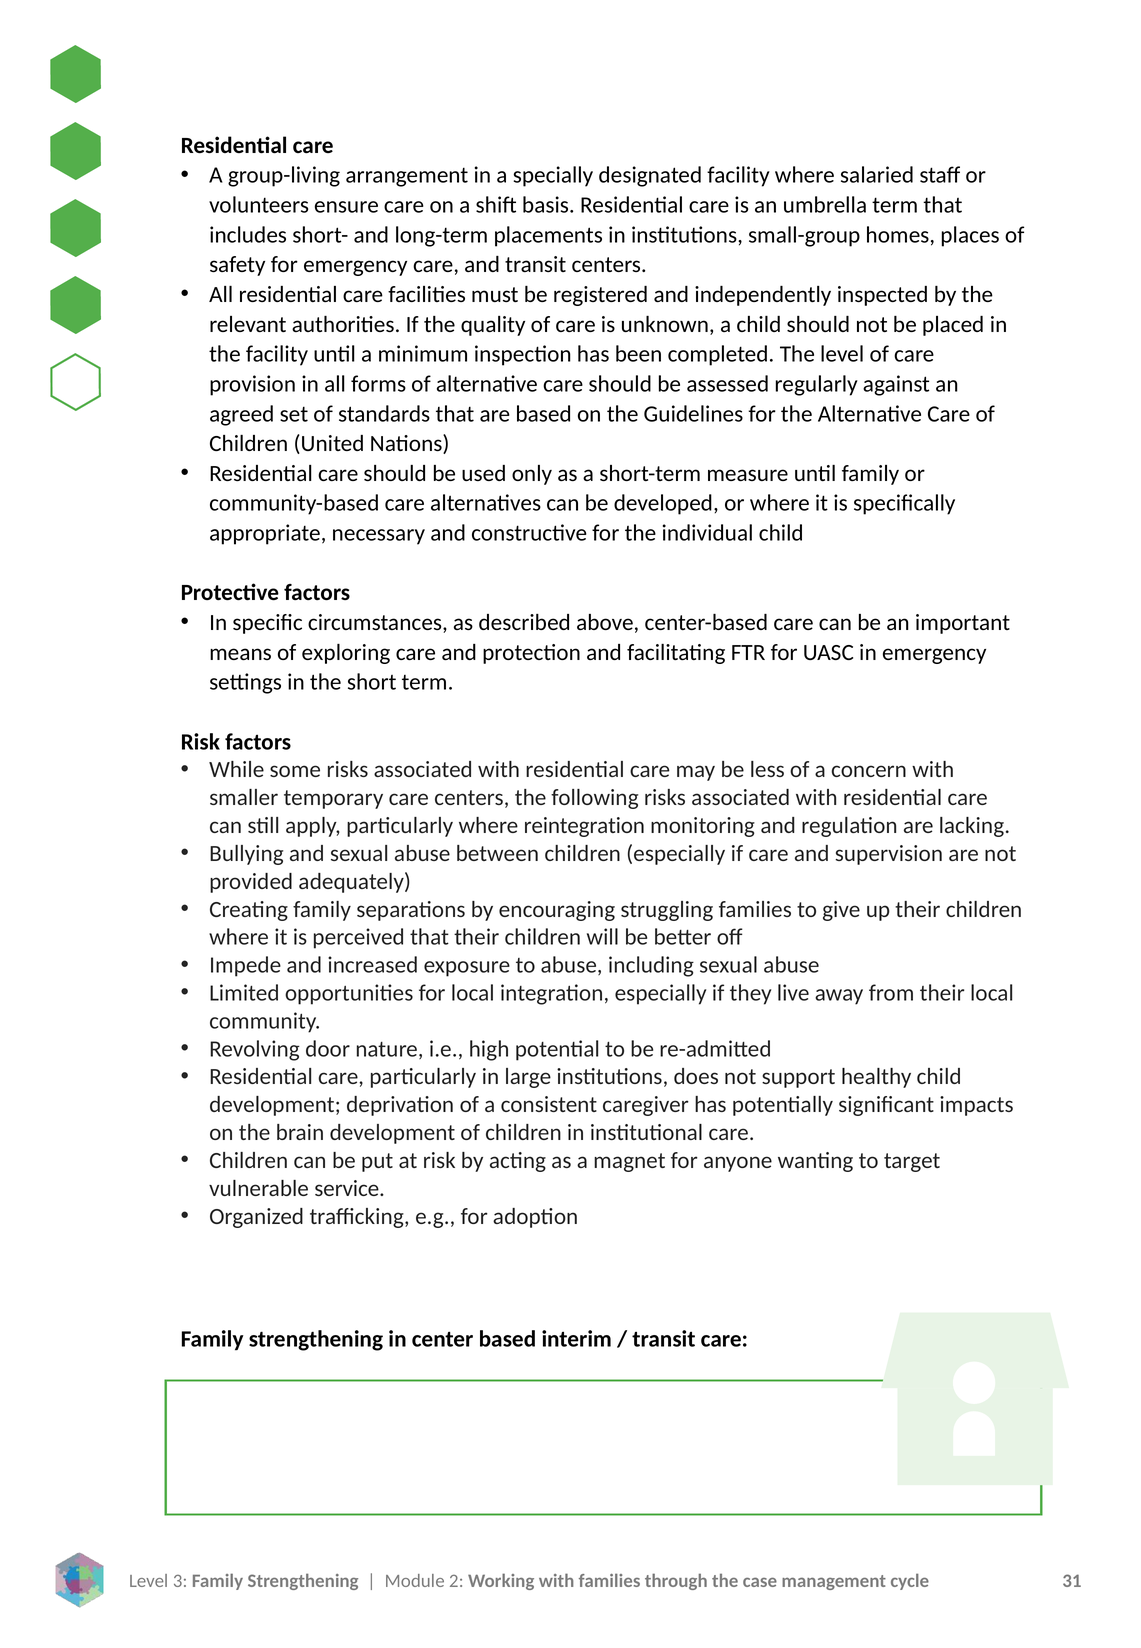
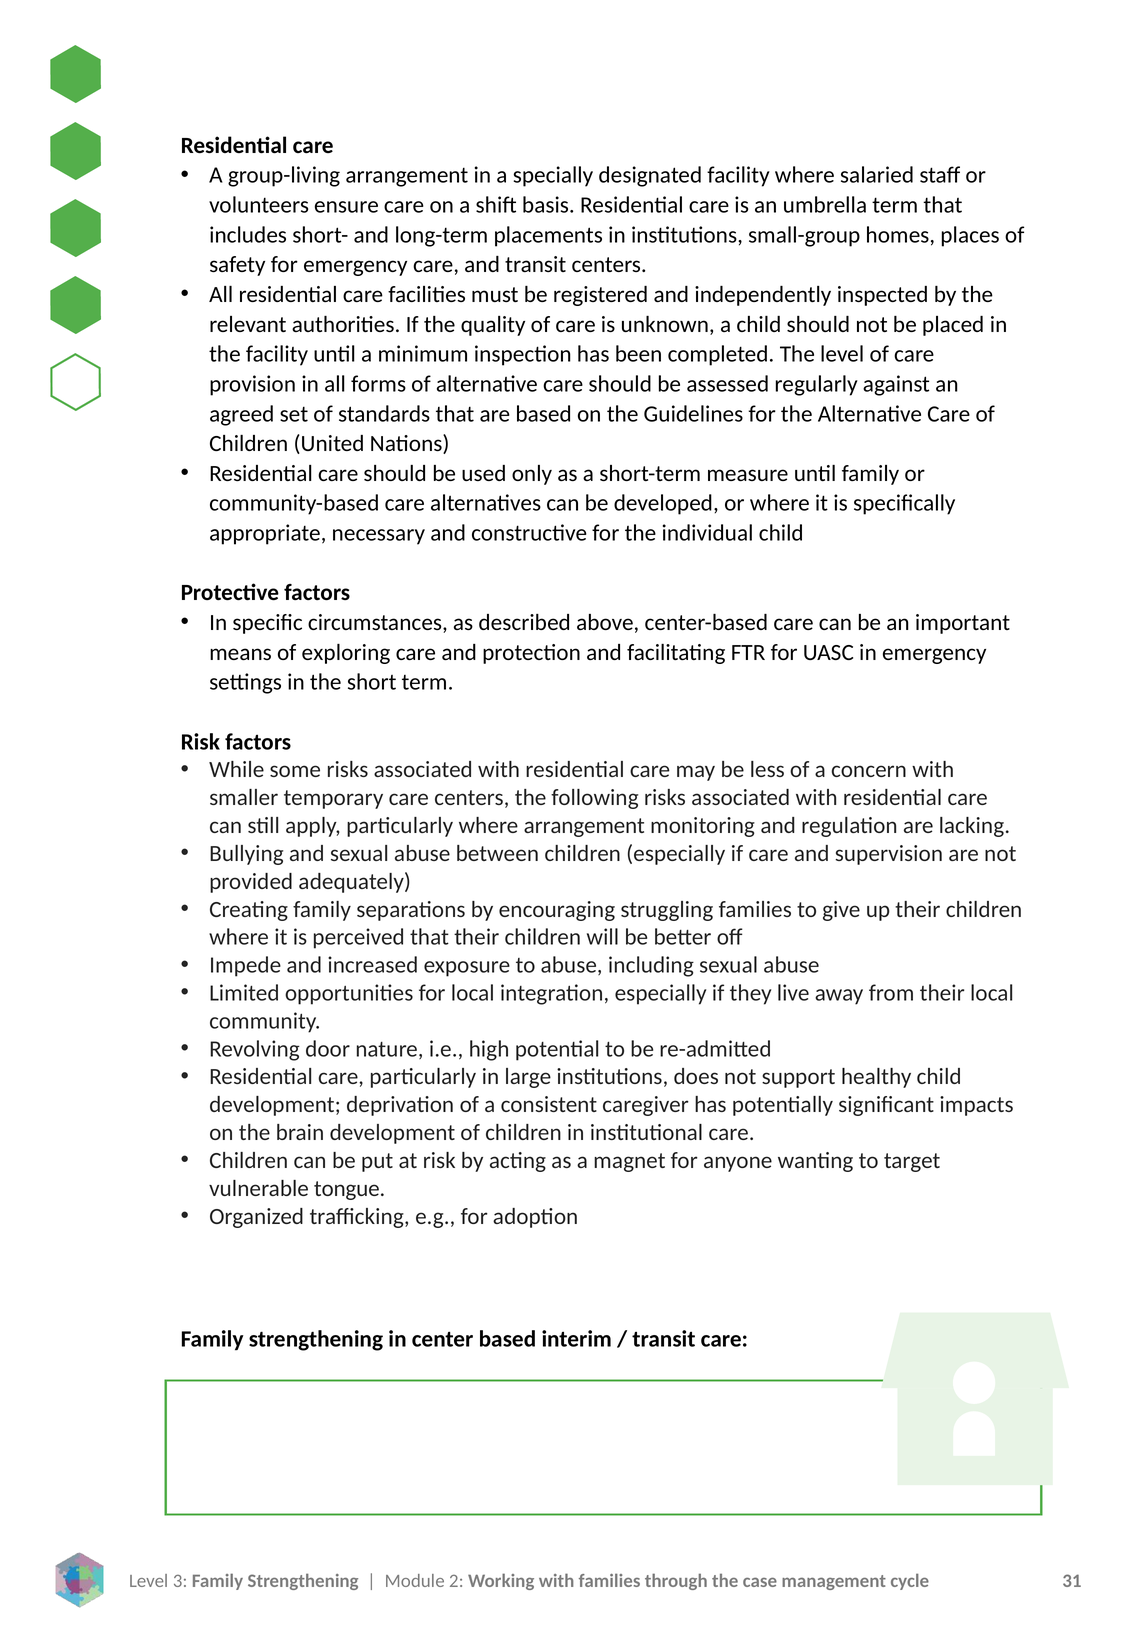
where reintegration: reintegration -> arrangement
service: service -> tongue
